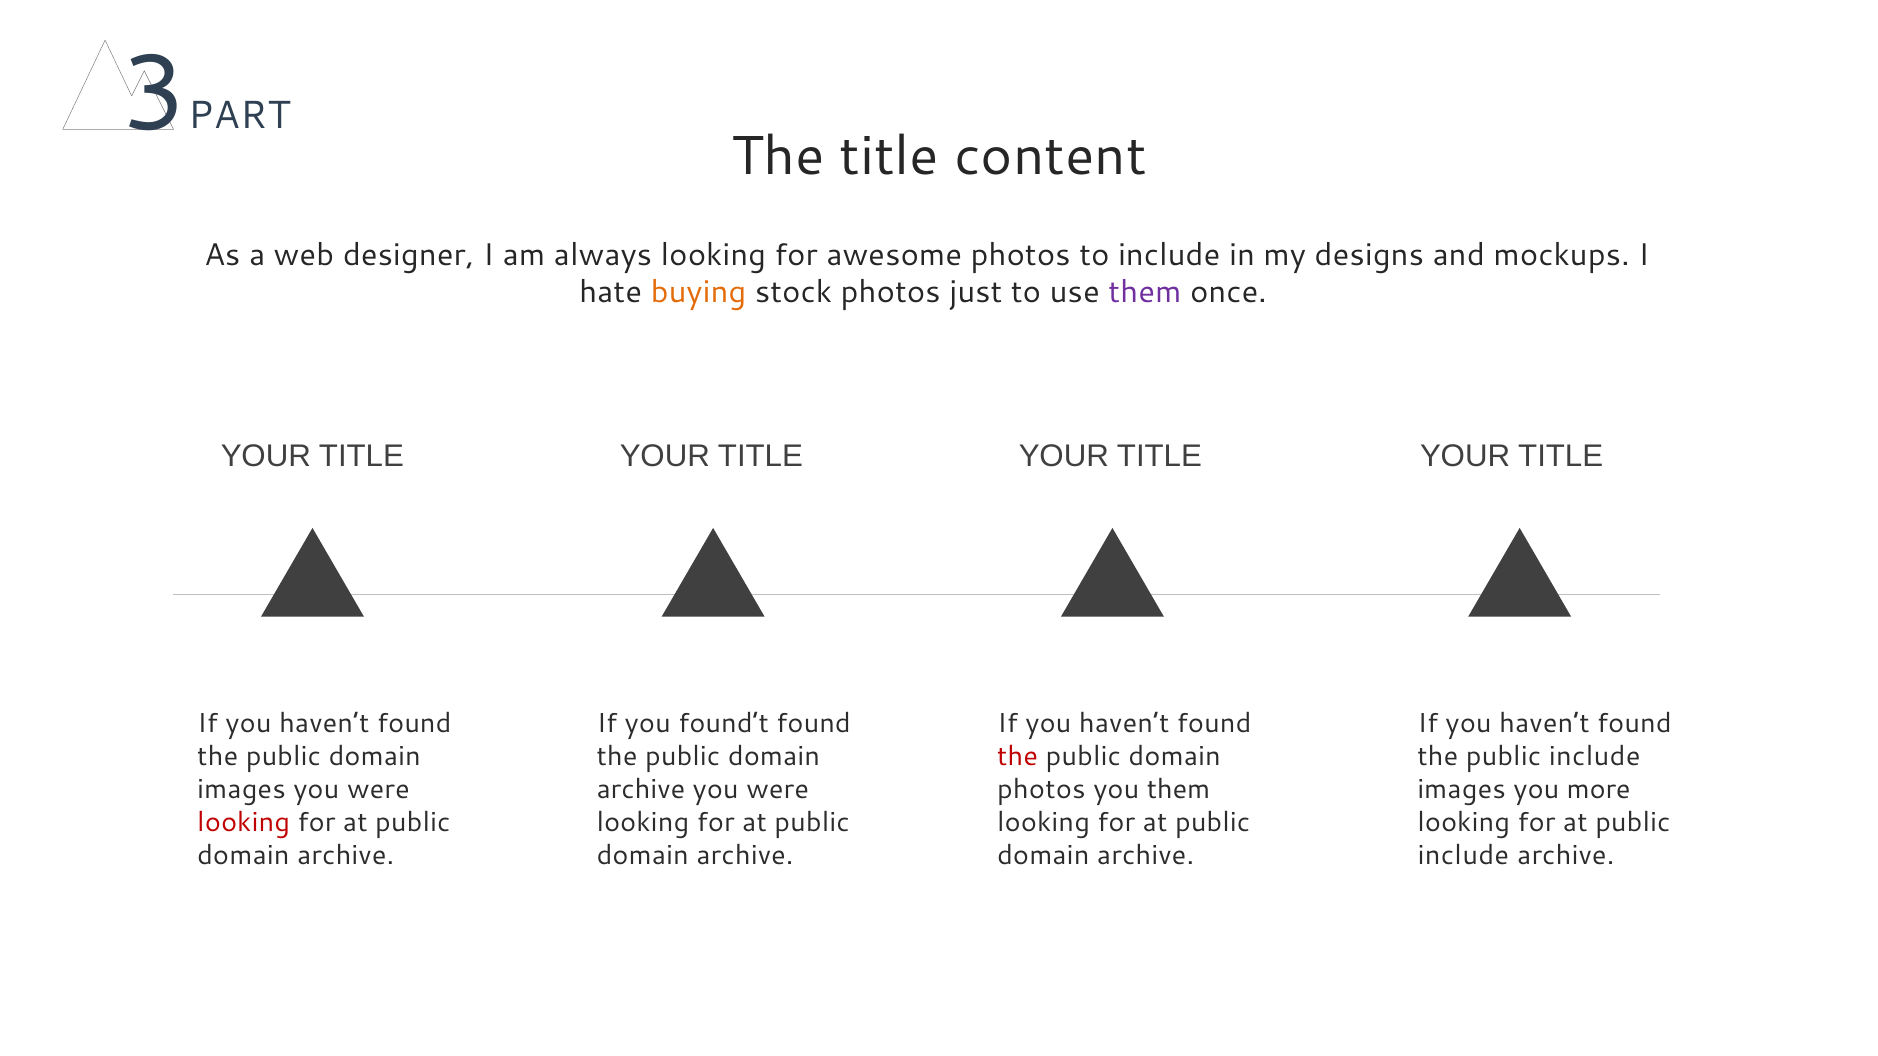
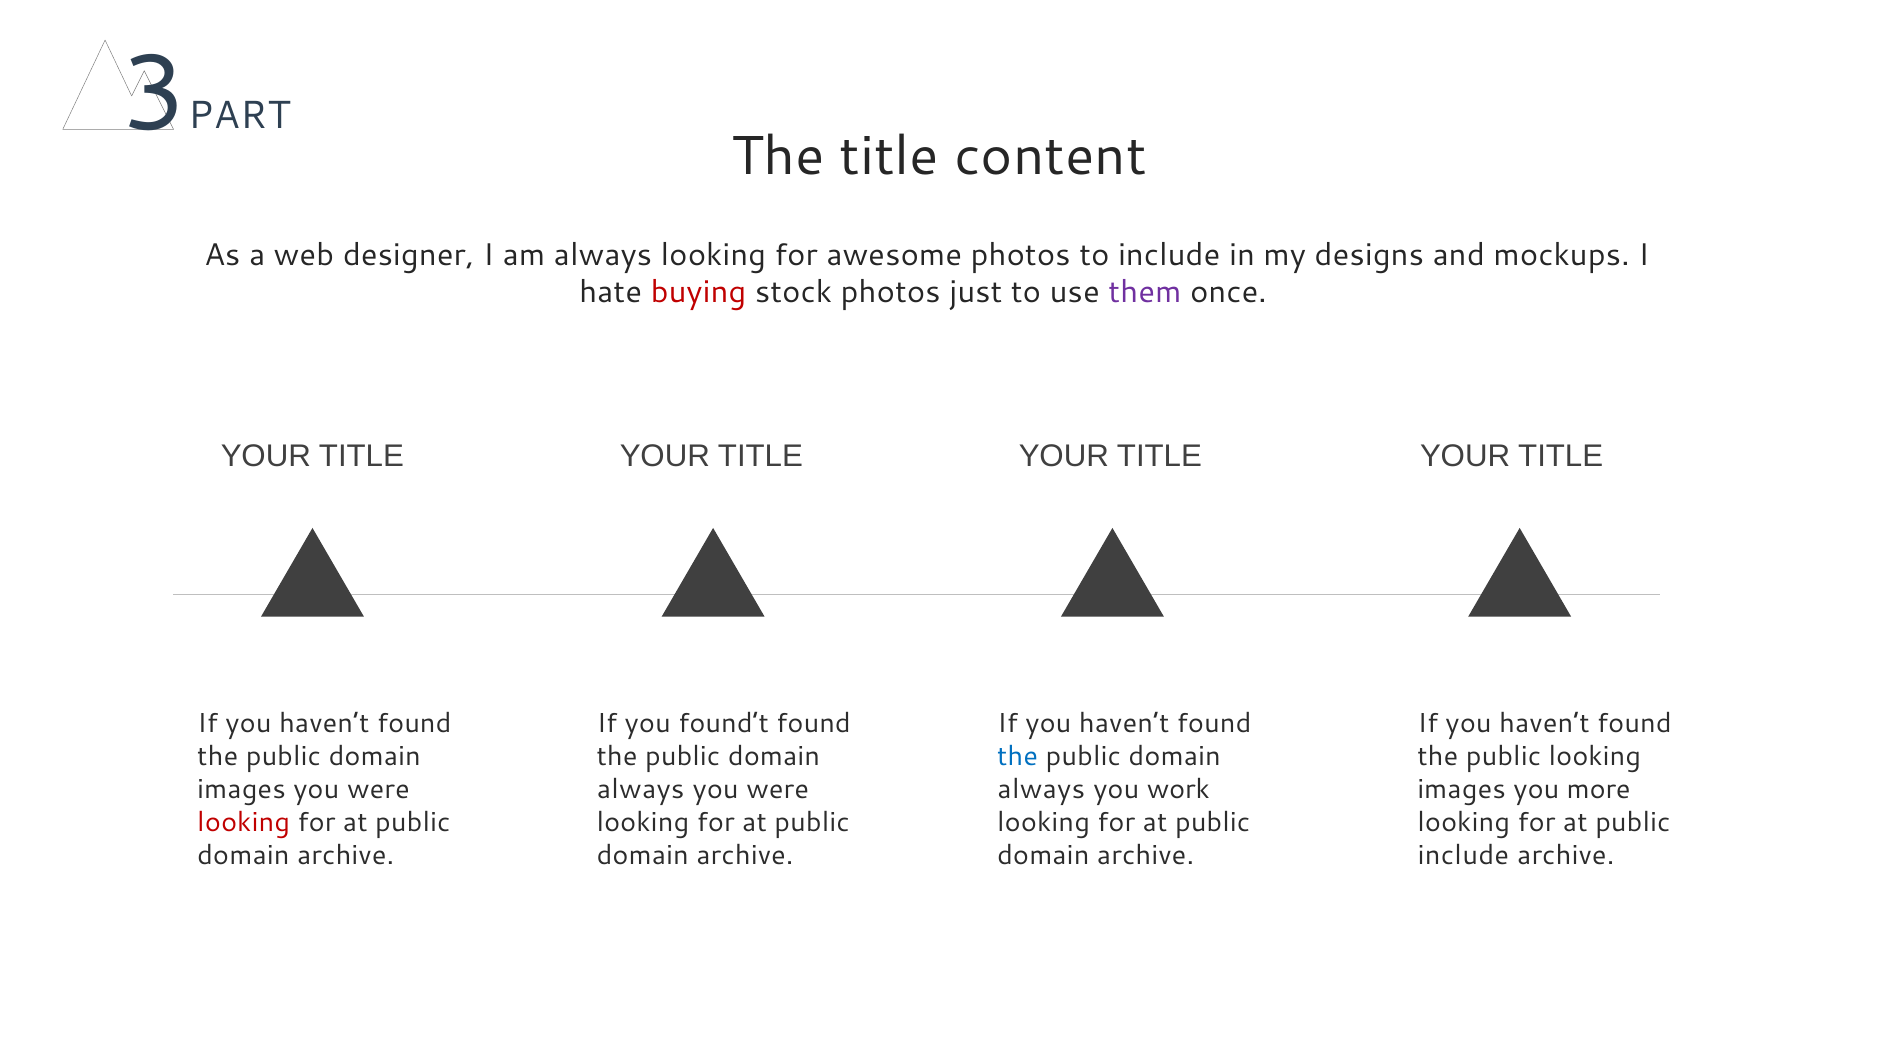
buying colour: orange -> red
the at (1018, 757) colour: red -> blue
the public include: include -> looking
archive at (641, 790): archive -> always
photos at (1041, 790): photos -> always
you them: them -> work
